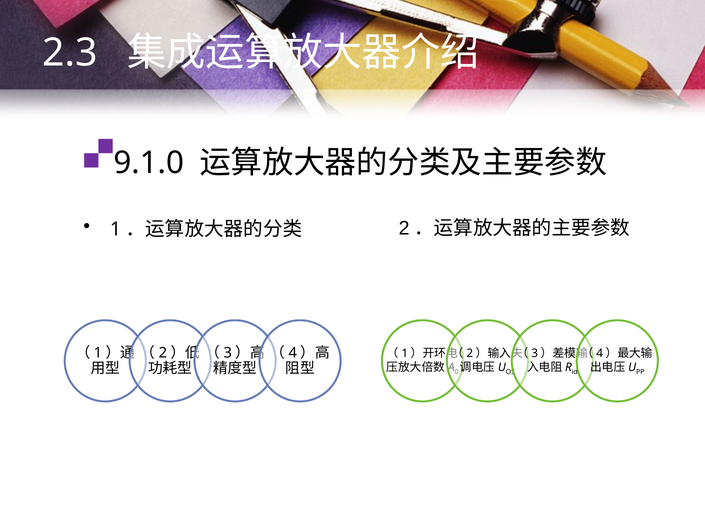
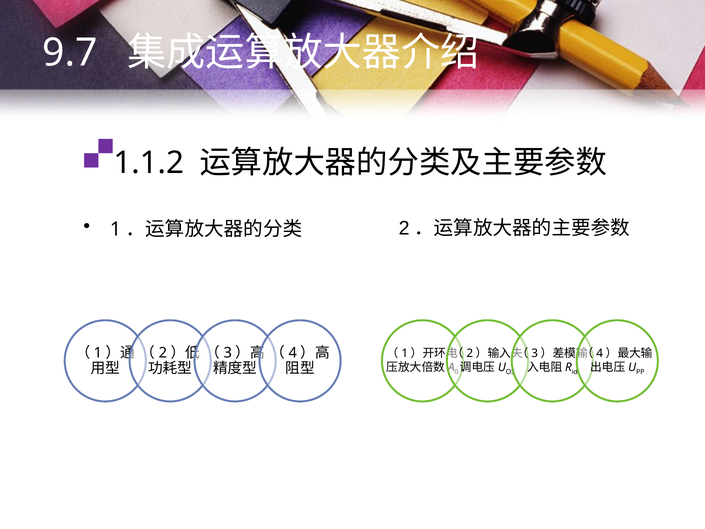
2.3: 2.3 -> 9.7
9.1.0: 9.1.0 -> 1.1.2
